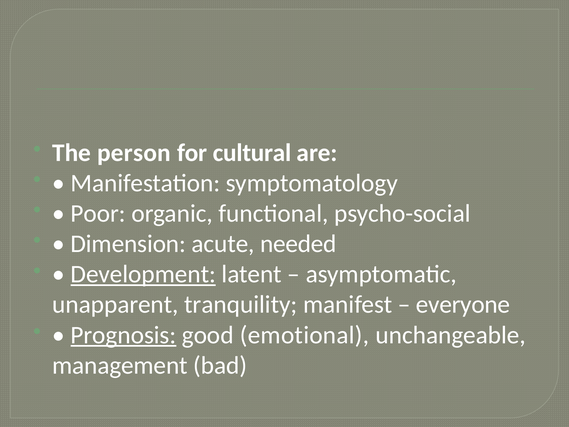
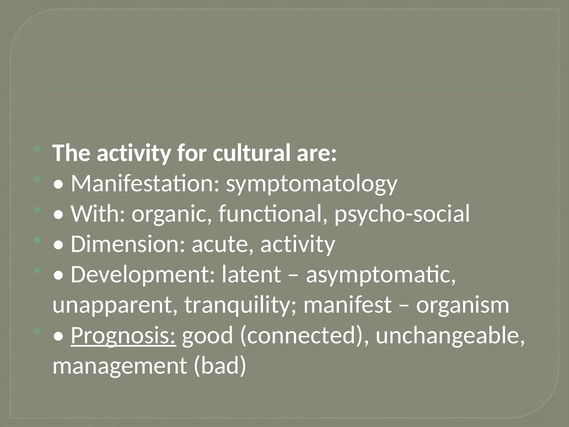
The person: person -> activity
Poor: Poor -> With
acute needed: needed -> activity
Development underline: present -> none
everyone: everyone -> organism
emotional: emotional -> connected
